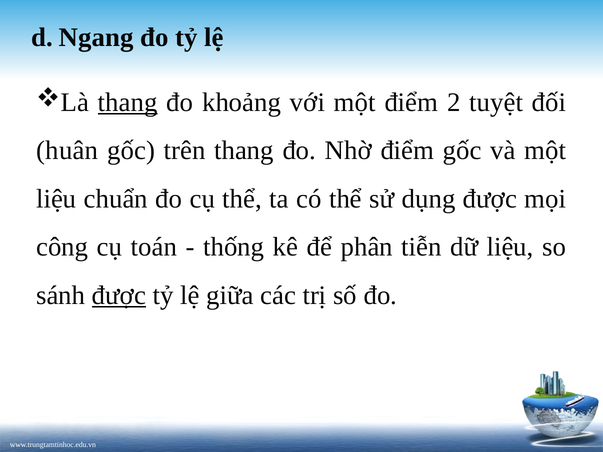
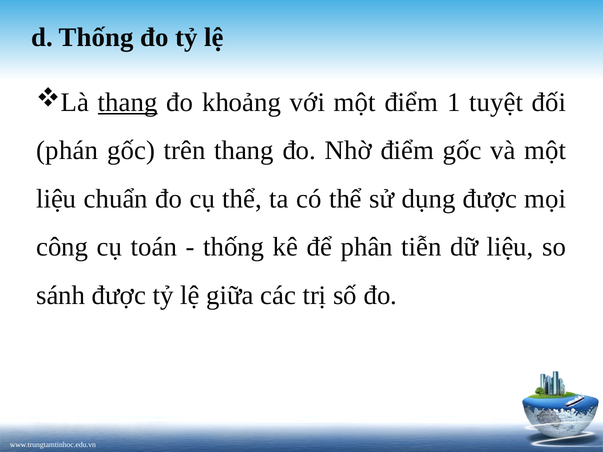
d Ngang: Ngang -> Thống
2: 2 -> 1
huân: huân -> phán
được at (119, 295) underline: present -> none
